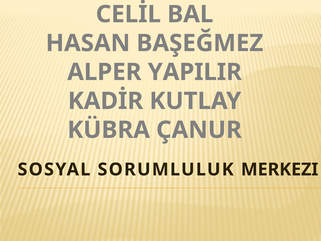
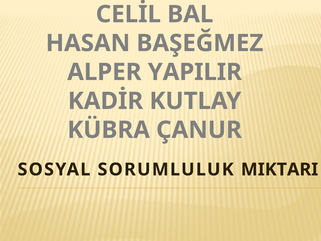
MERKEZI: MERKEZI -> MIKTARI
